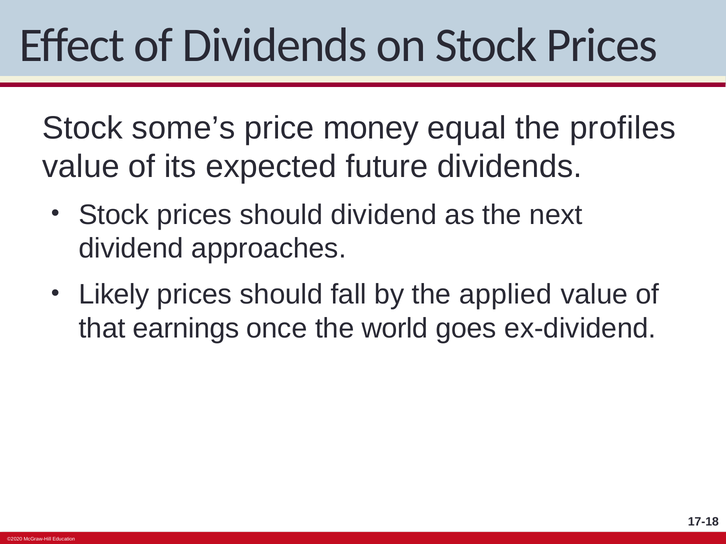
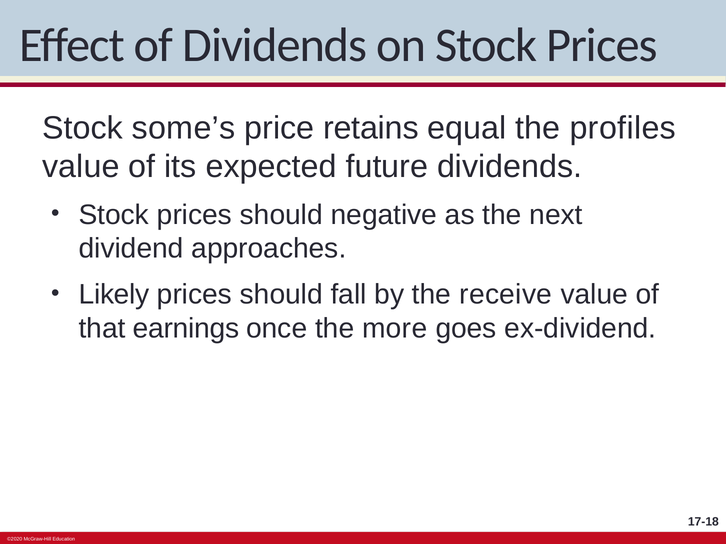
money: money -> retains
should dividend: dividend -> negative
applied: applied -> receive
world: world -> more
